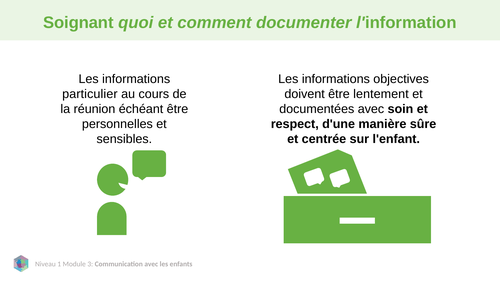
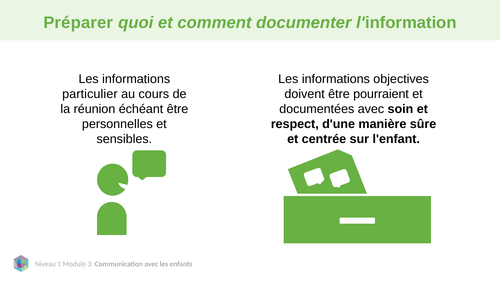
Soignant: Soignant -> Préparer
lentement: lentement -> pourraient
